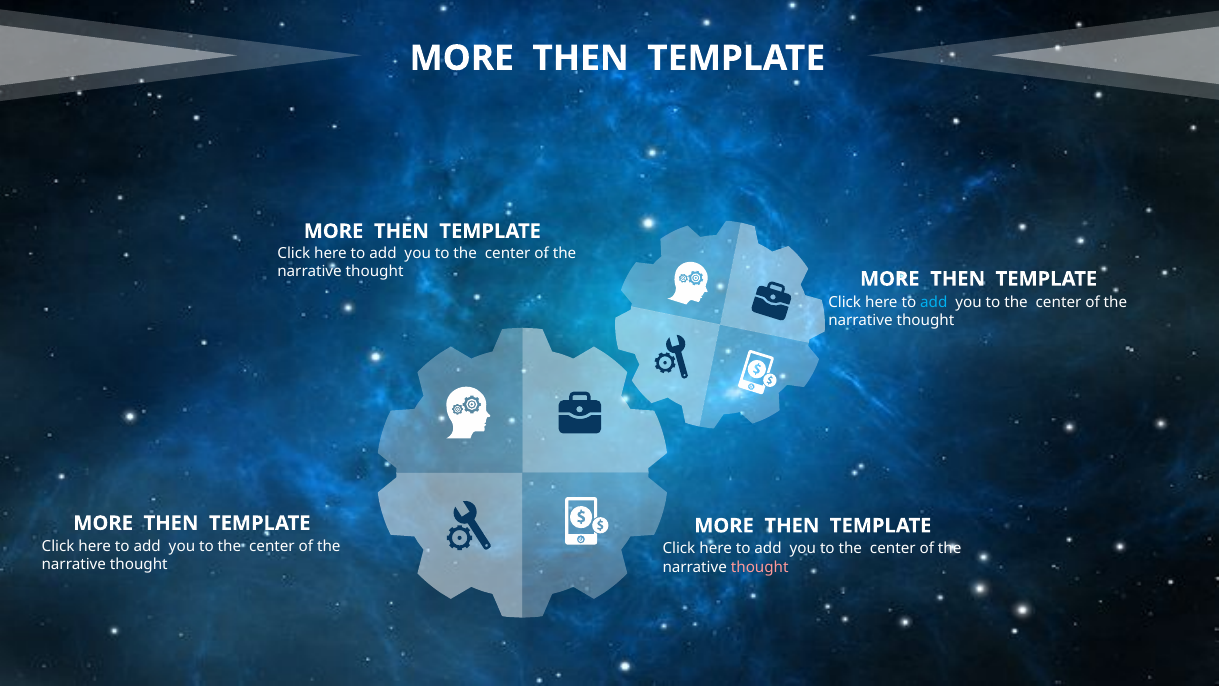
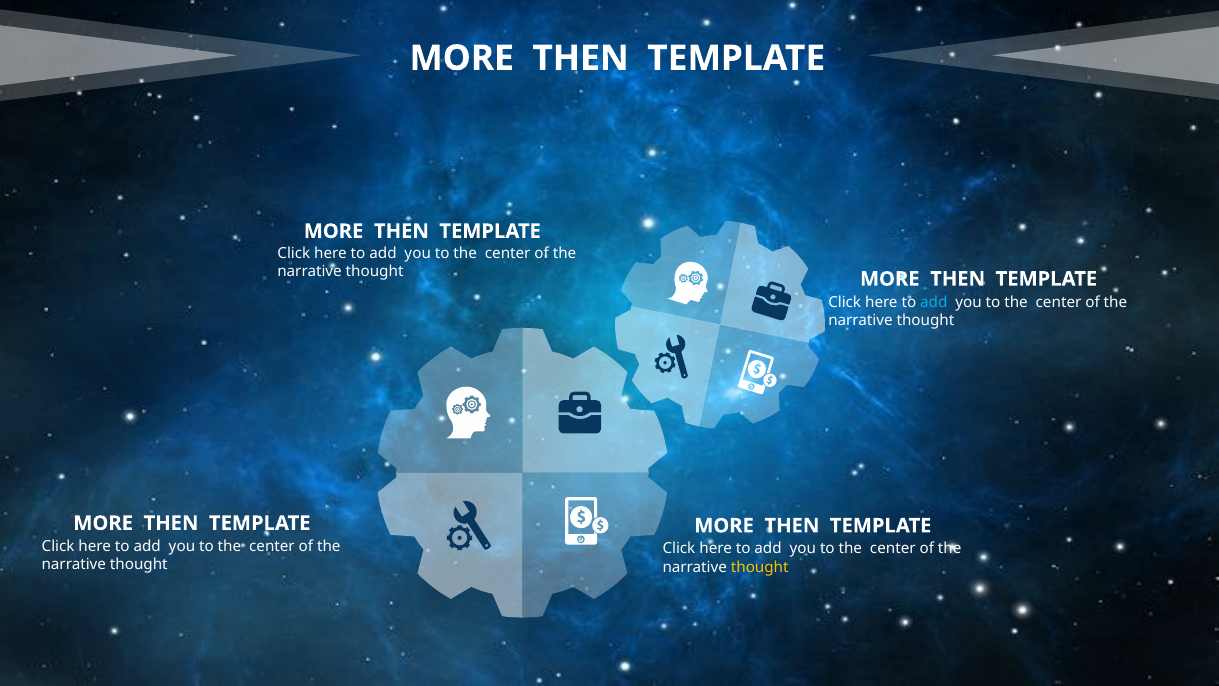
thought at (760, 567) colour: pink -> yellow
